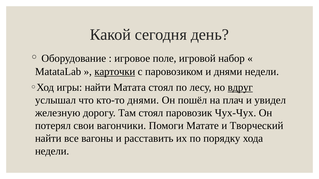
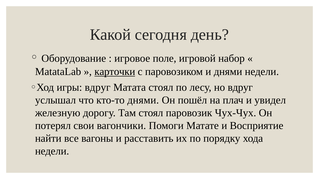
игры найти: найти -> вдруг
вдруг at (240, 88) underline: present -> none
Творческий: Творческий -> Восприятие
